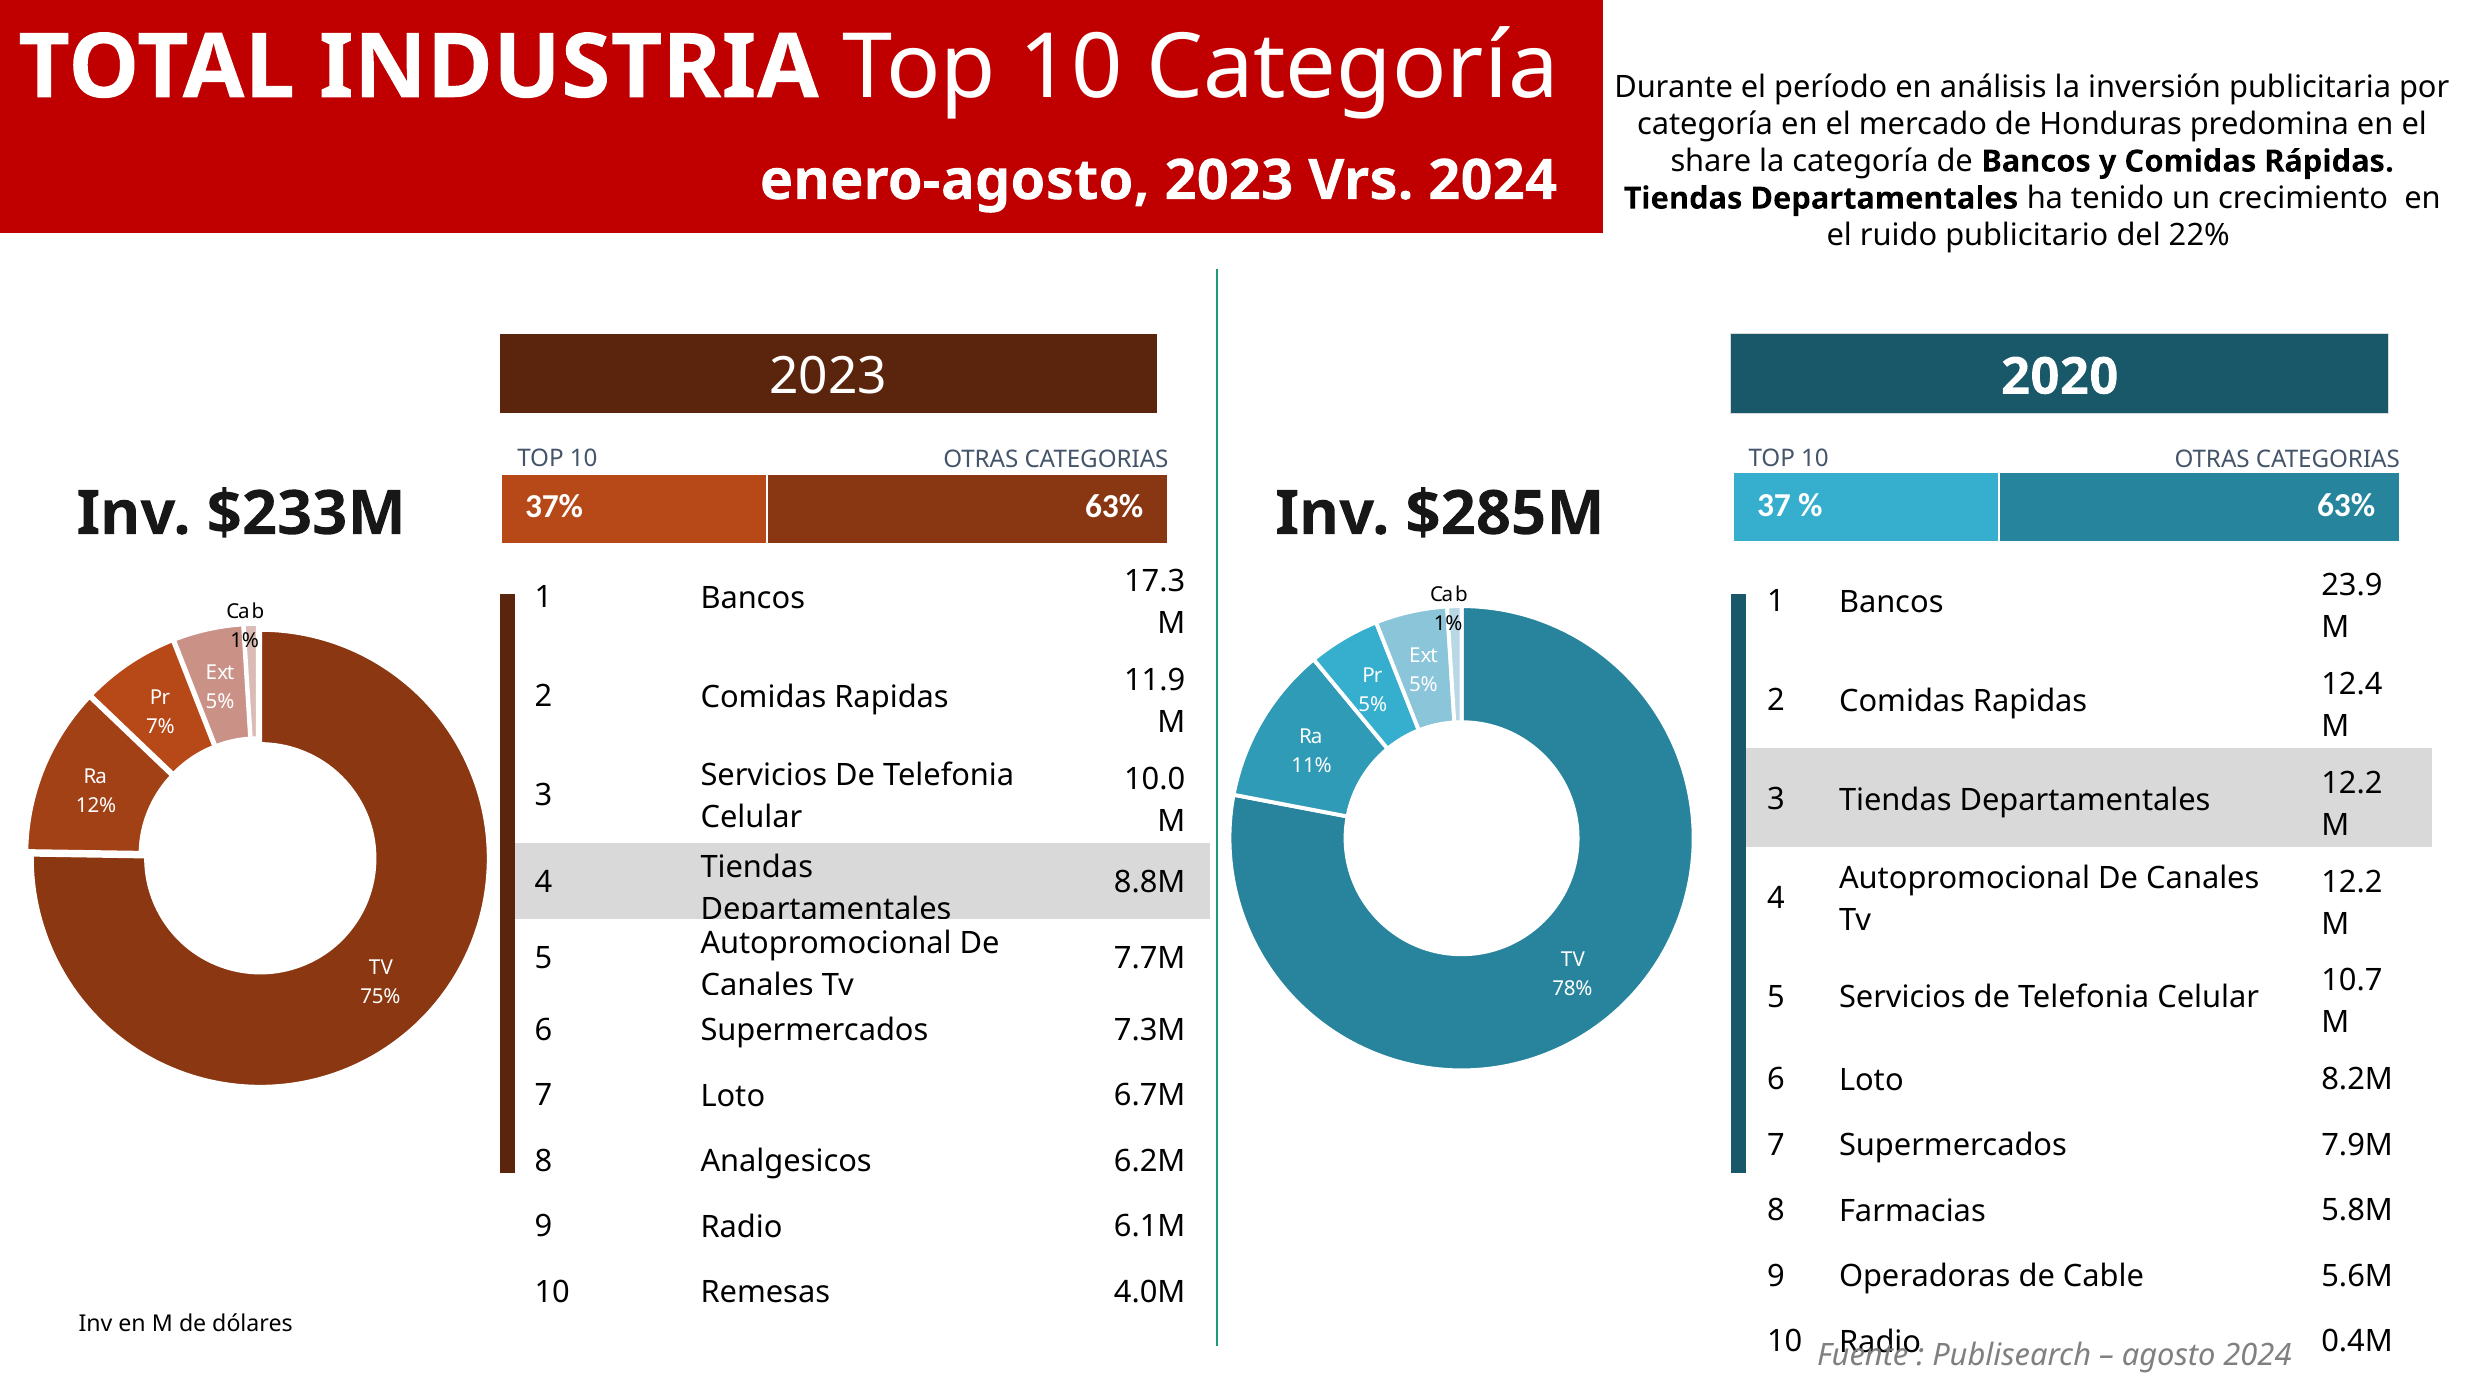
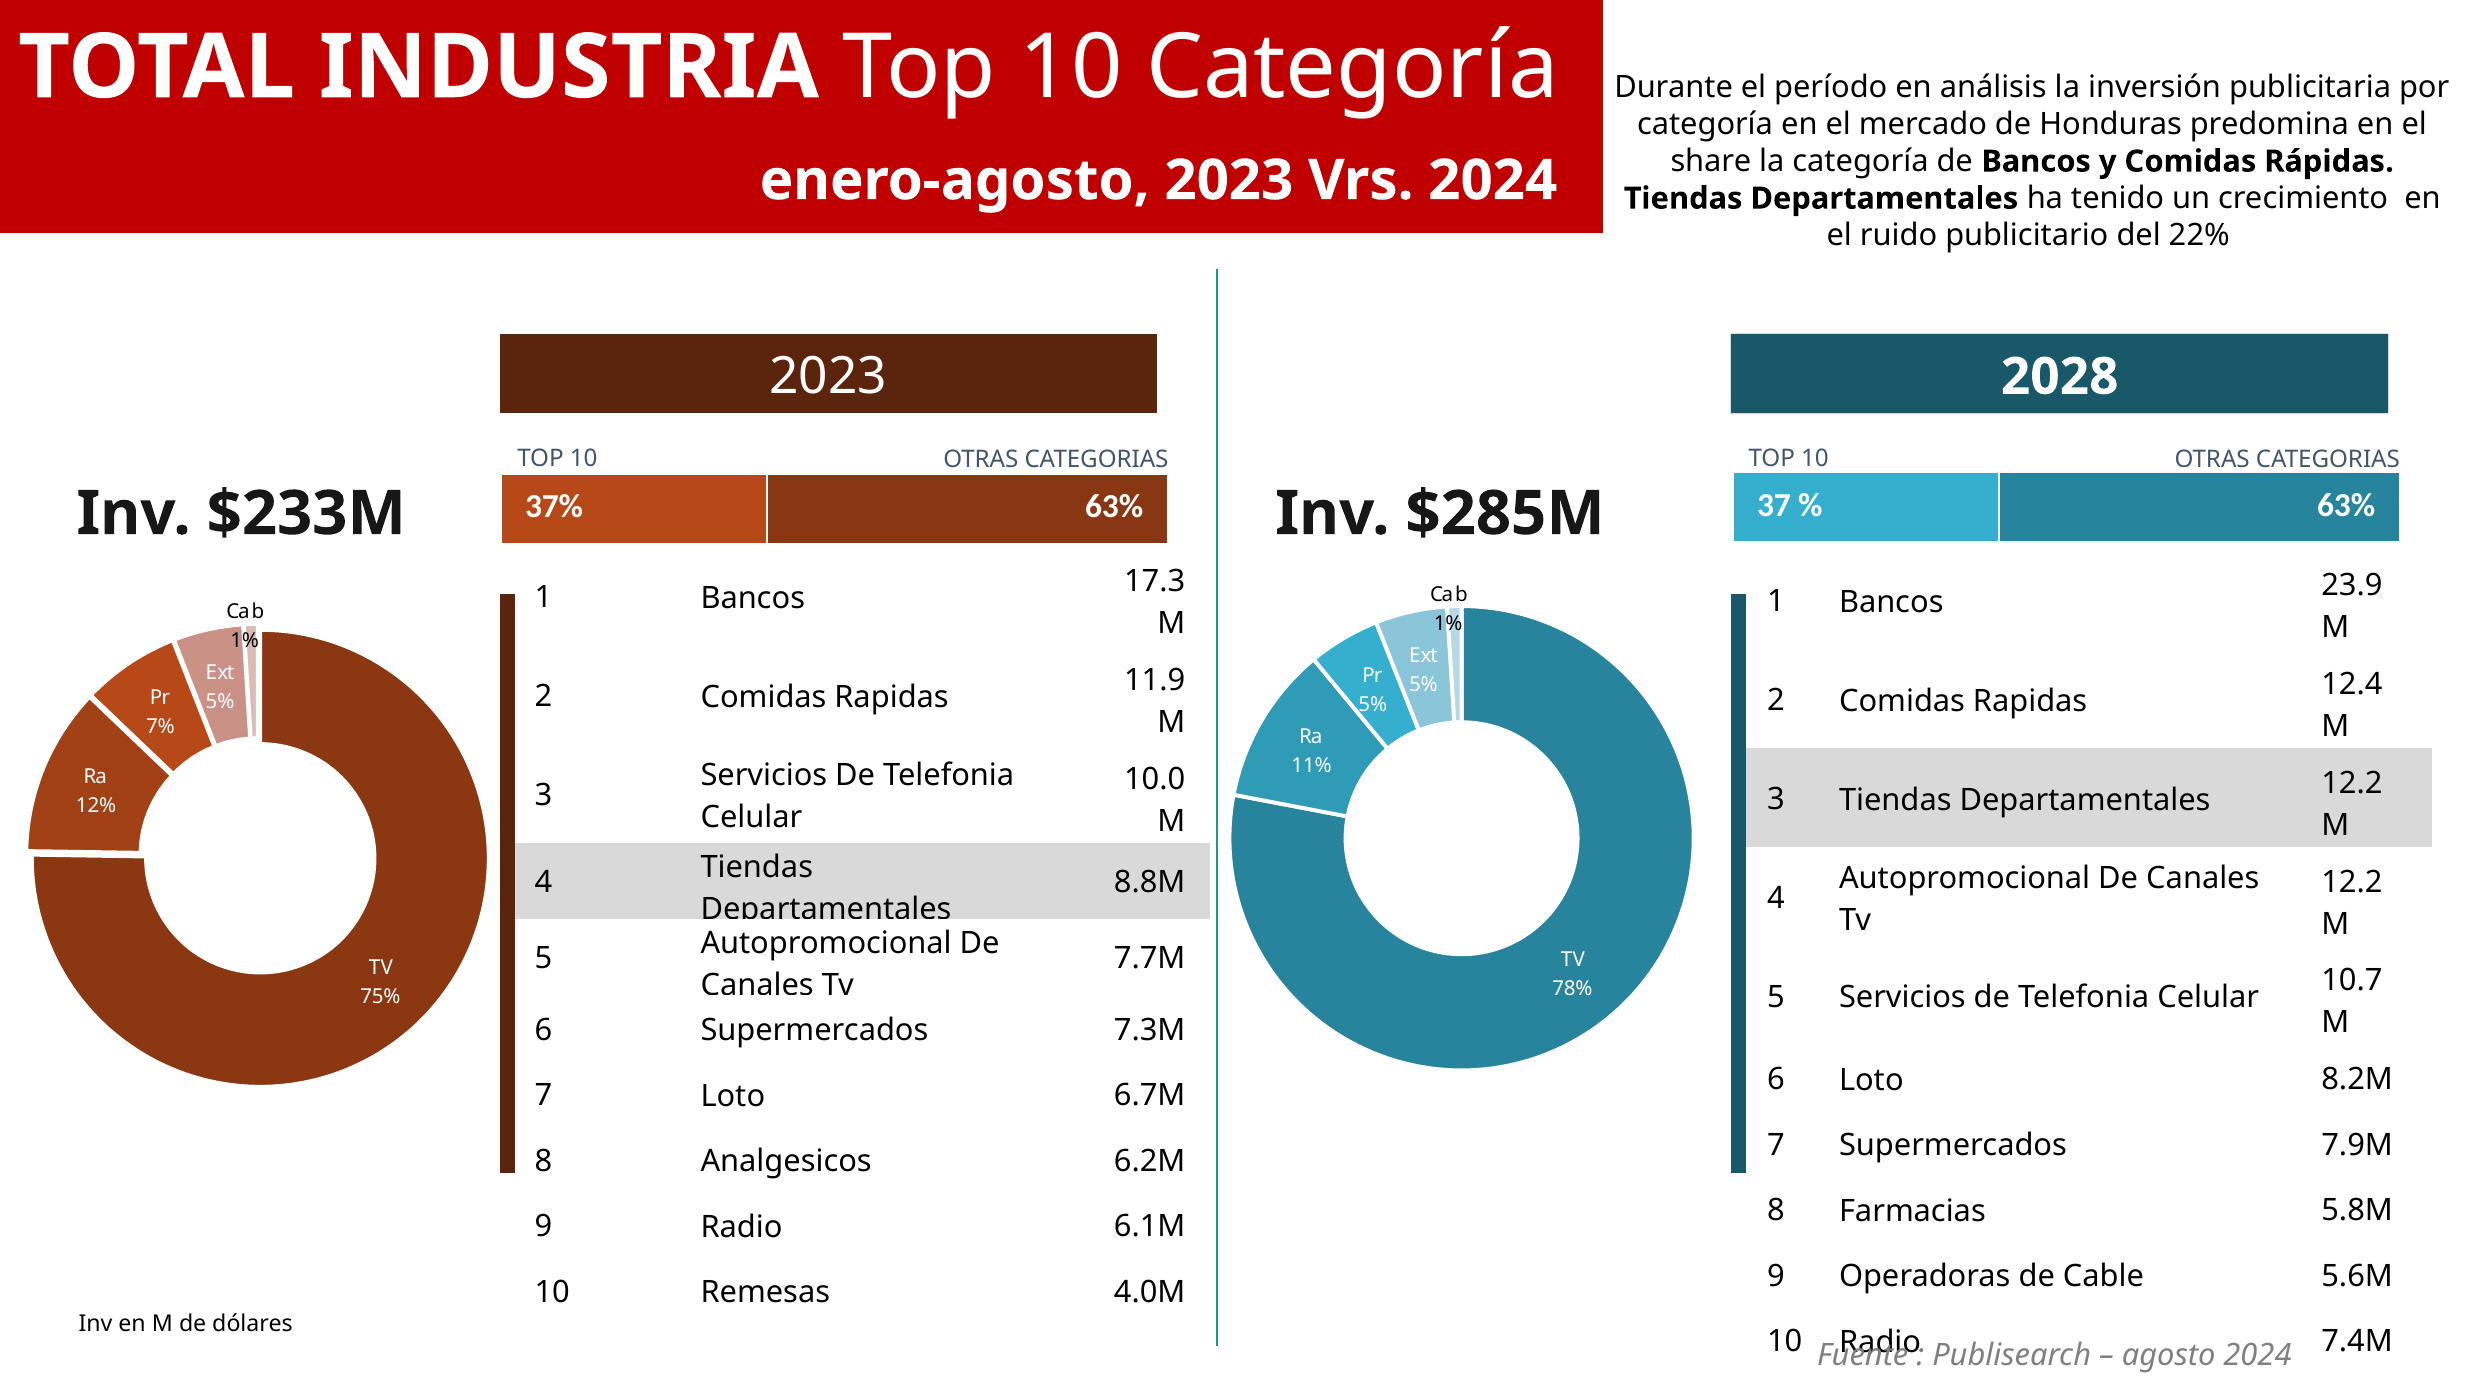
2020: 2020 -> 2028
0.4M: 0.4M -> 7.4M
